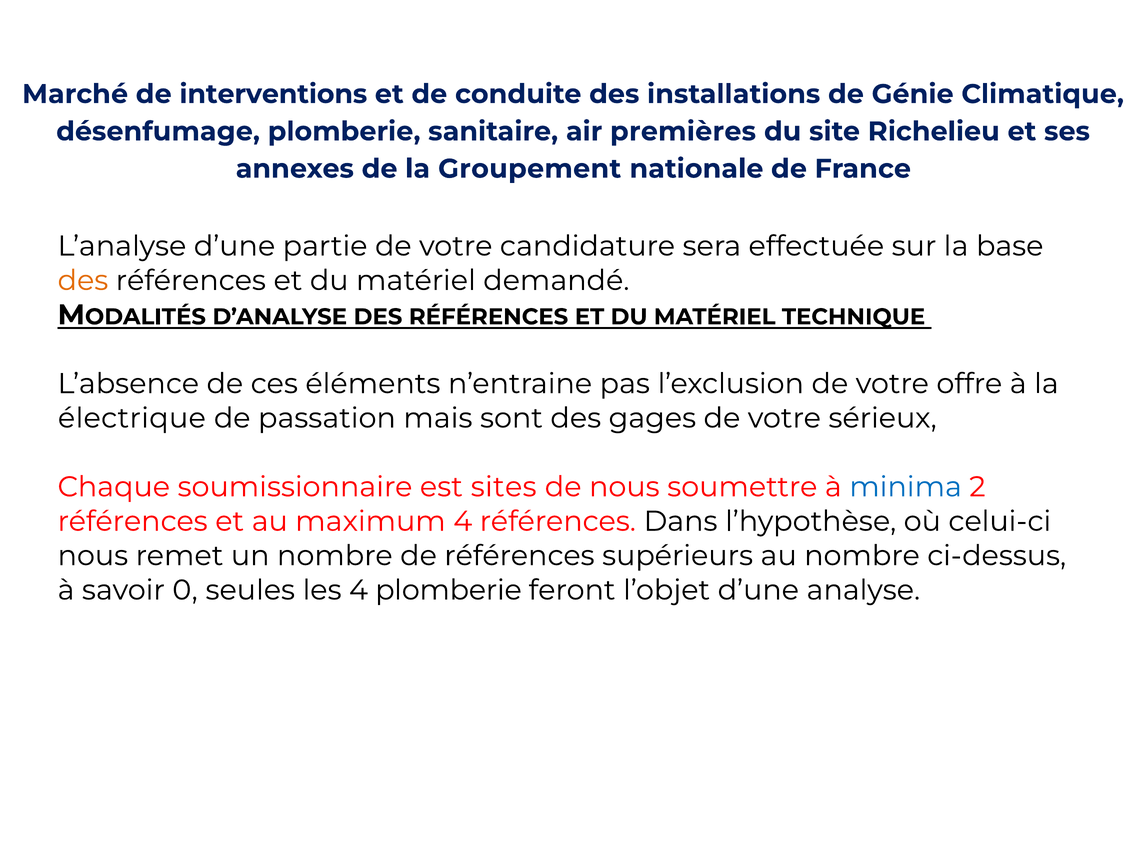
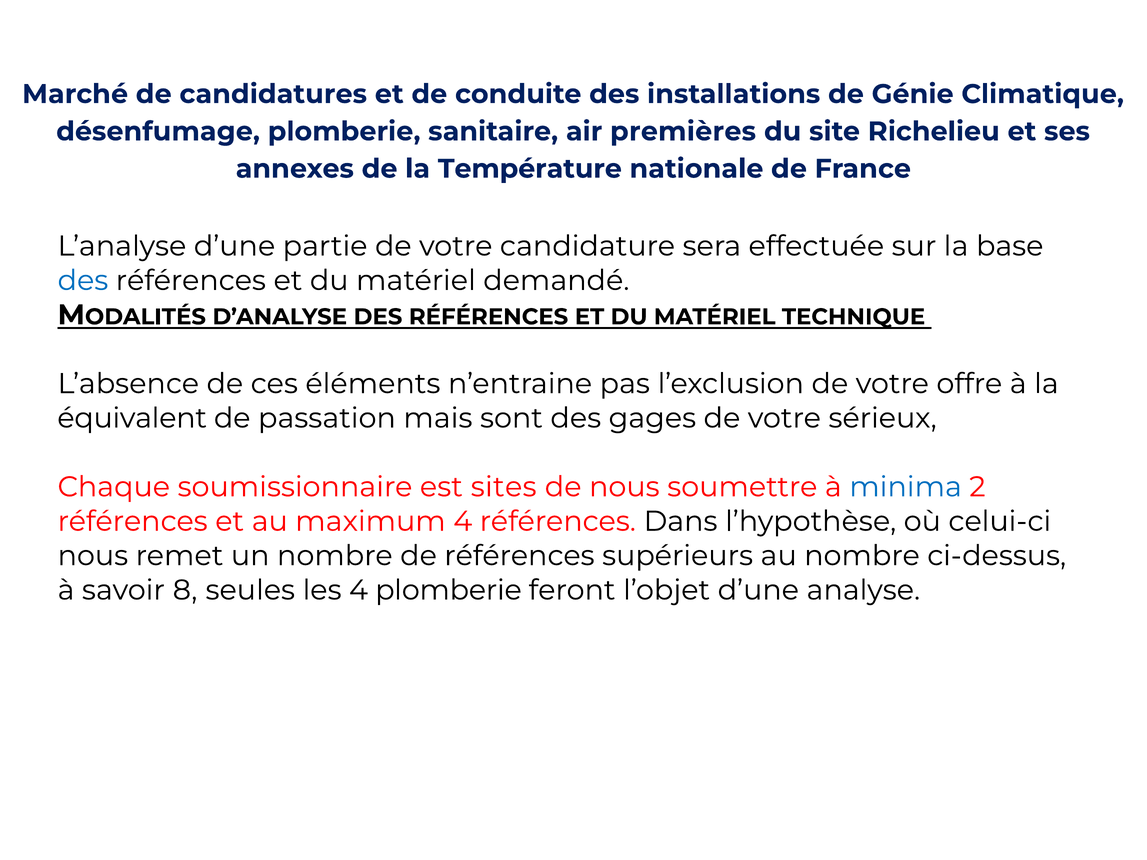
interventions: interventions -> candidatures
Groupement: Groupement -> Température
des at (83, 281) colour: orange -> blue
électrique: électrique -> équivalent
0: 0 -> 8
